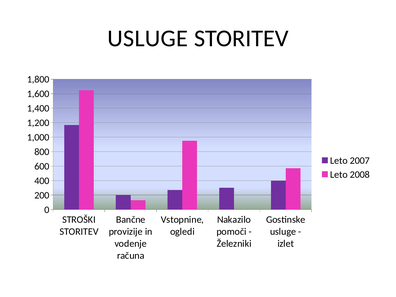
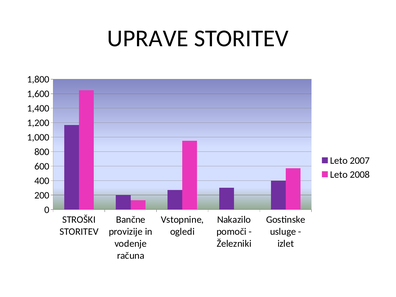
USLUGE at (148, 38): USLUGE -> UPRAVE
